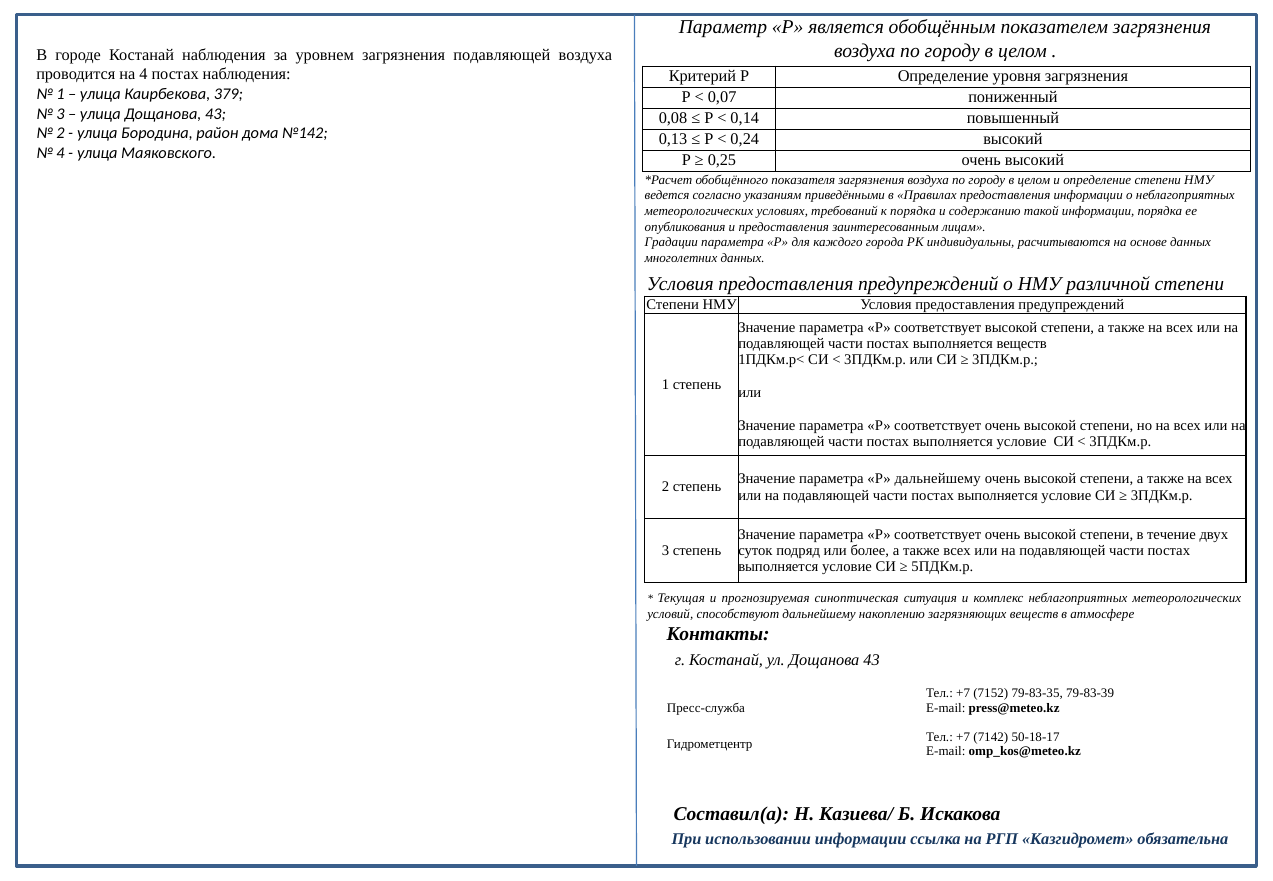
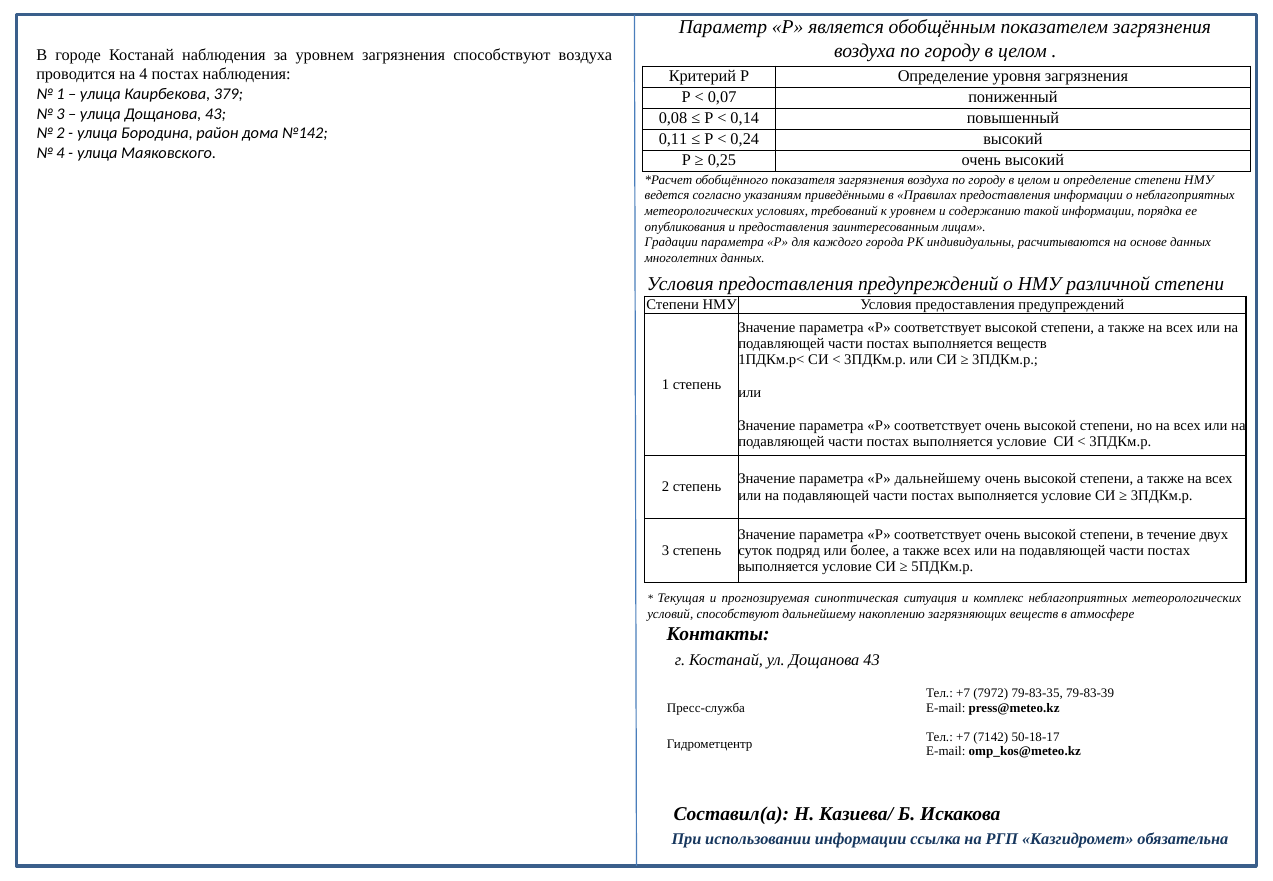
загрязнения подавляющей: подавляющей -> способствуют
0,13: 0,13 -> 0,11
к порядка: порядка -> уровнем
7152: 7152 -> 7972
